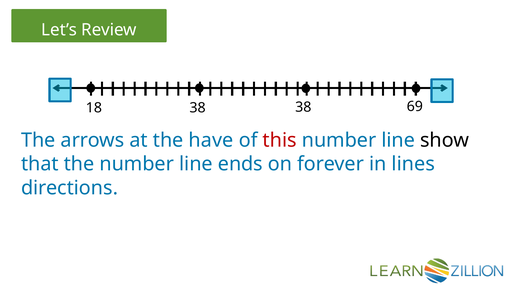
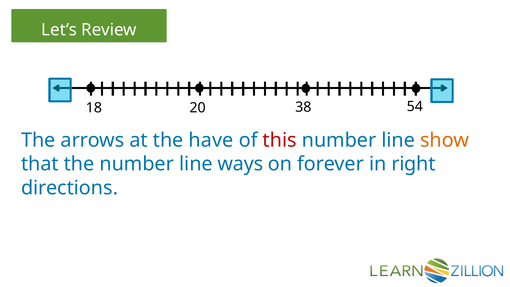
18 38: 38 -> 20
69: 69 -> 54
show colour: black -> orange
ends: ends -> ways
lines: lines -> right
